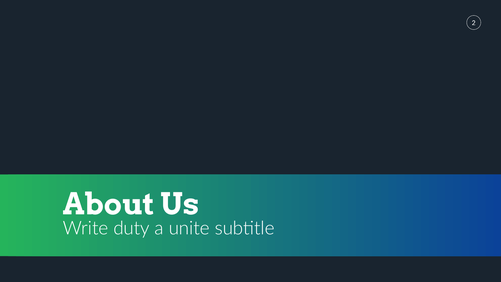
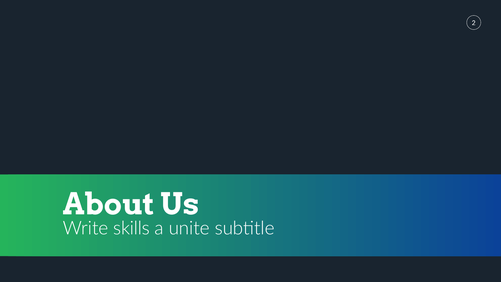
duty: duty -> skills
